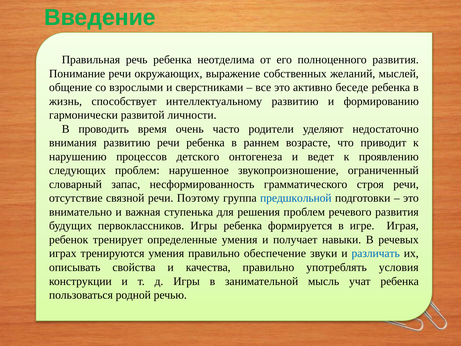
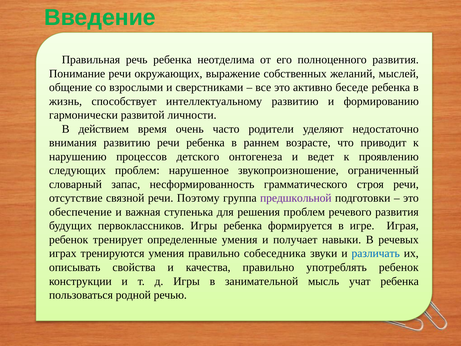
проводить: проводить -> действием
предшкольной colour: blue -> purple
внимательно: внимательно -> обеспечение
обеспечение: обеспечение -> собеседника
употреблять условия: условия -> ребенок
